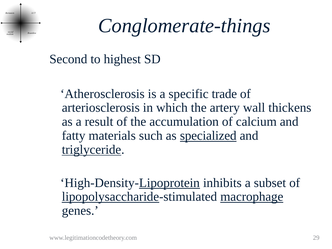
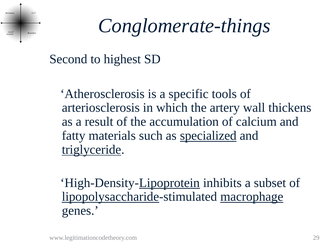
trade: trade -> tools
